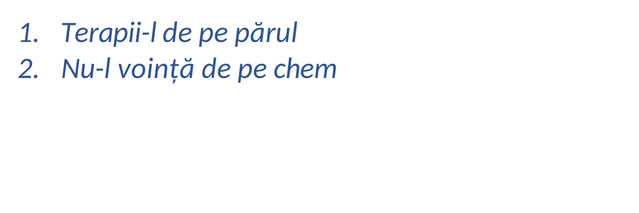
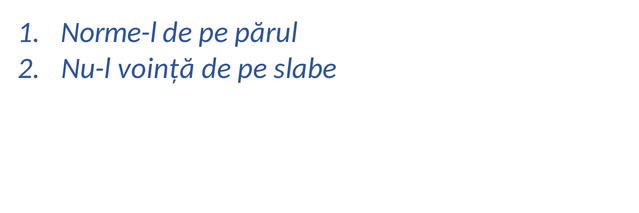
Terapii-l: Terapii-l -> Norme-l
chem: chem -> slabe
